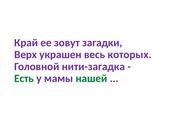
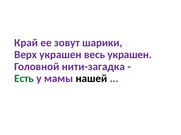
загадки: загадки -> шарики
весь которых: которых -> украшен
нашей colour: green -> black
